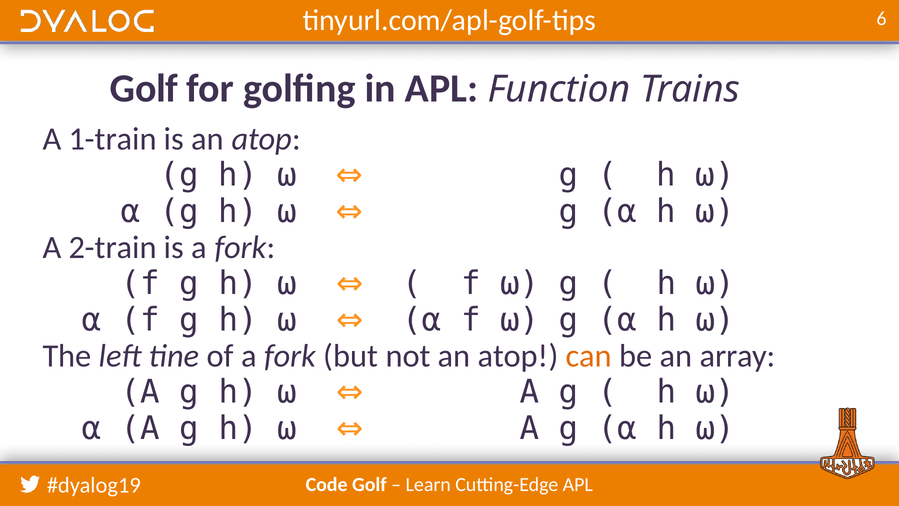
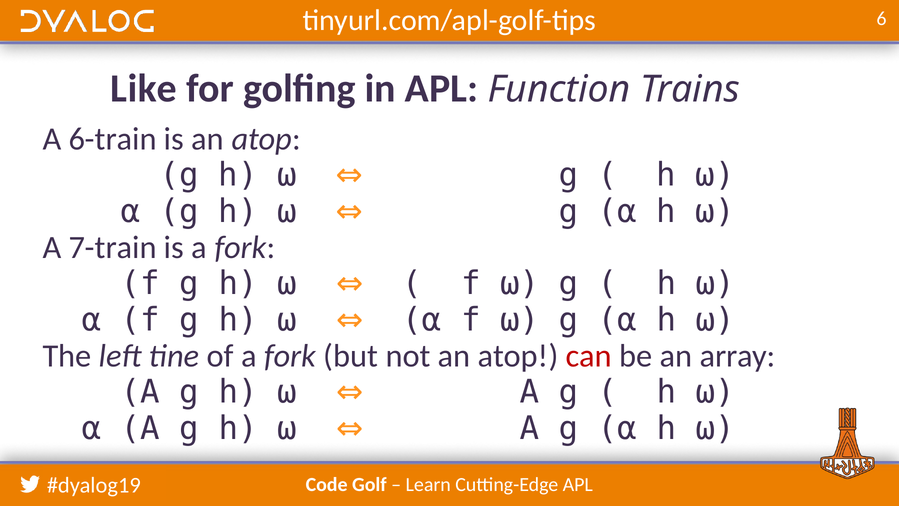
Golf at (144, 88): Golf -> Like
1-train: 1-train -> 6-train
2-train: 2-train -> 7-train
can colour: orange -> red
